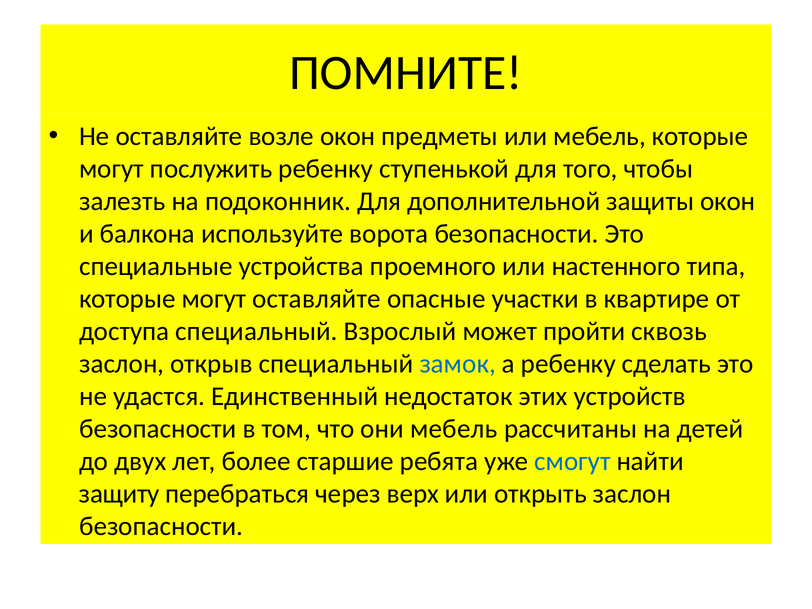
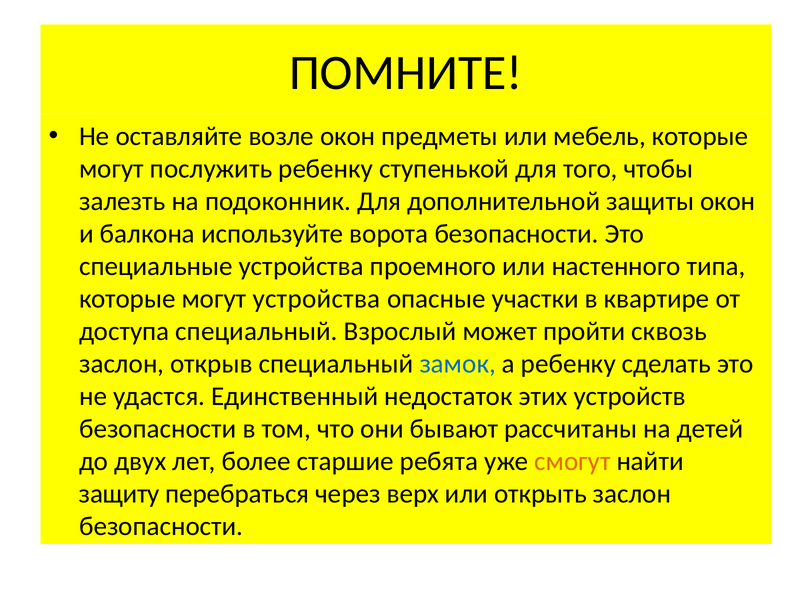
могут оставляйте: оставляйте -> устройства
они мебель: мебель -> бывают
смогут colour: blue -> orange
